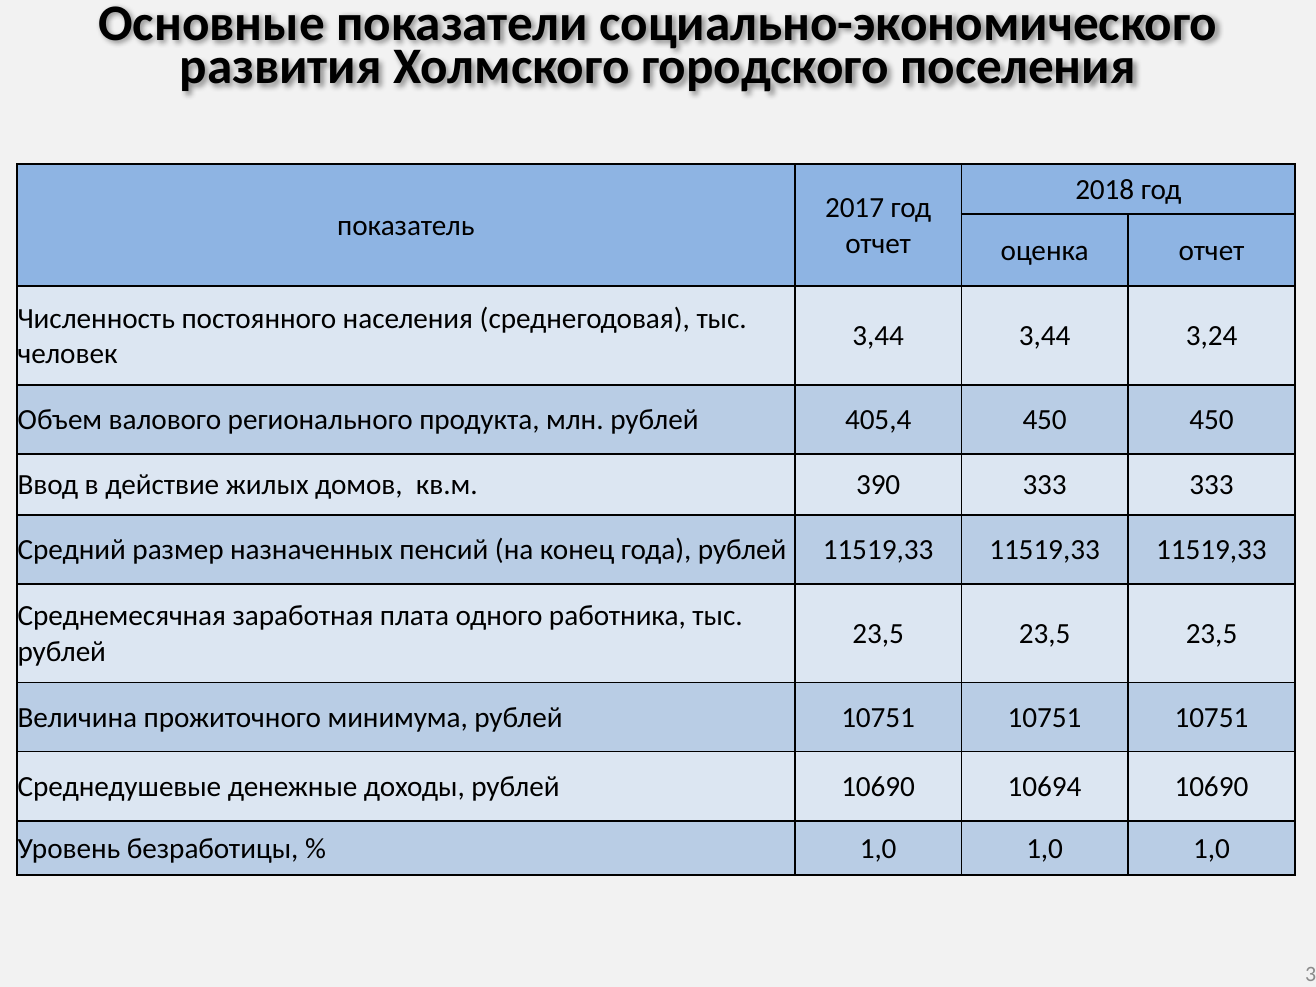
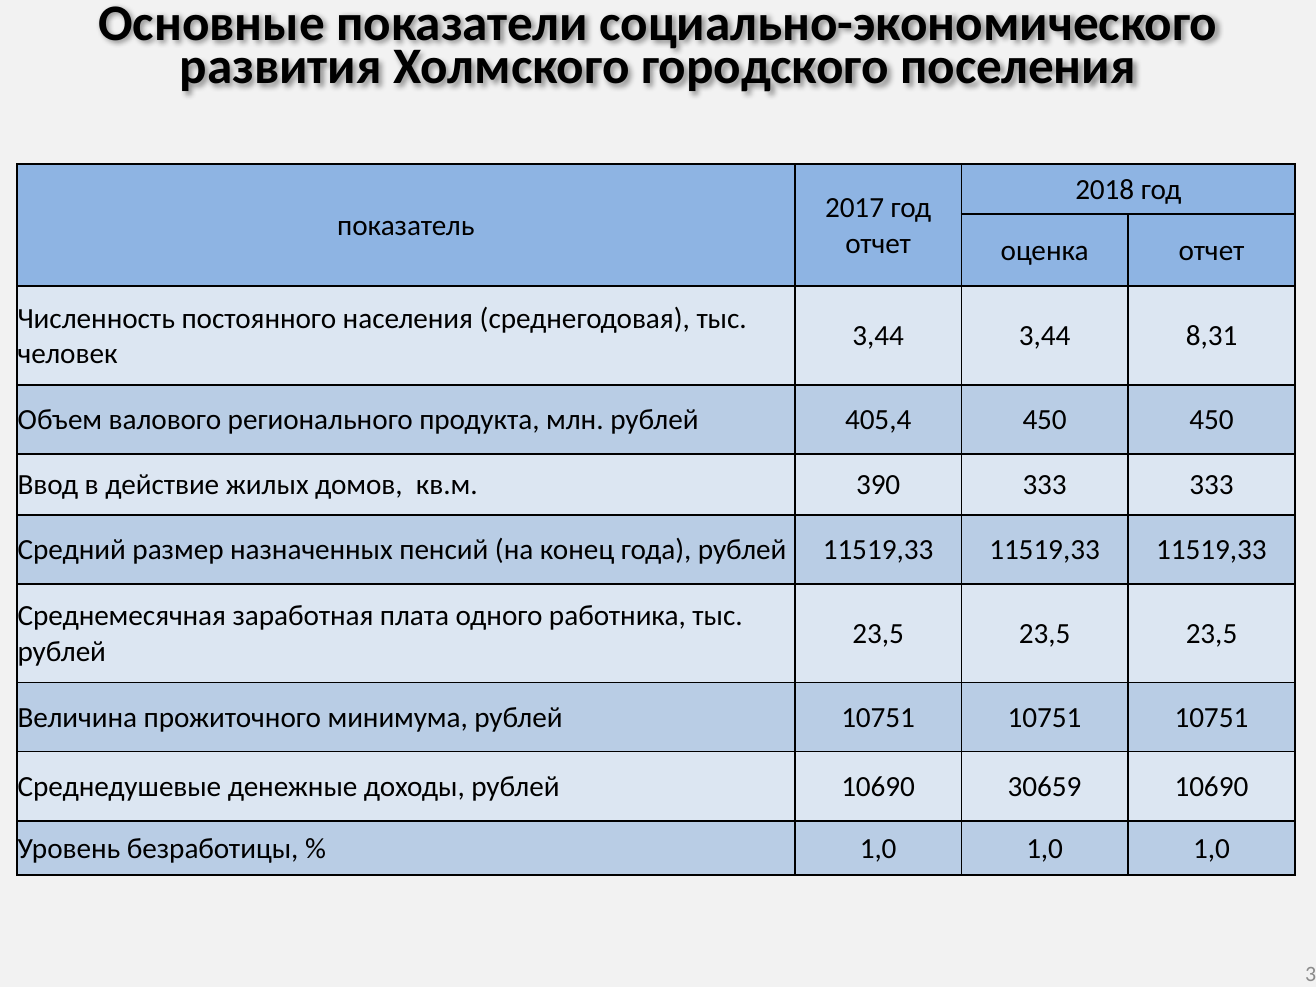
3,24: 3,24 -> 8,31
10694: 10694 -> 30659
